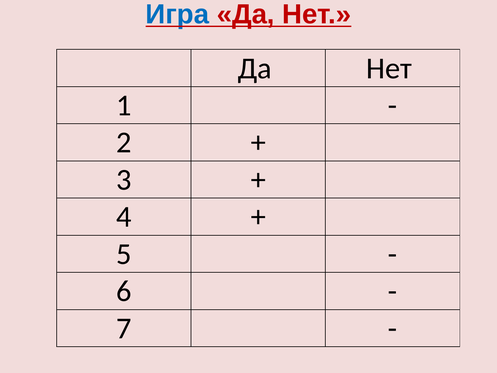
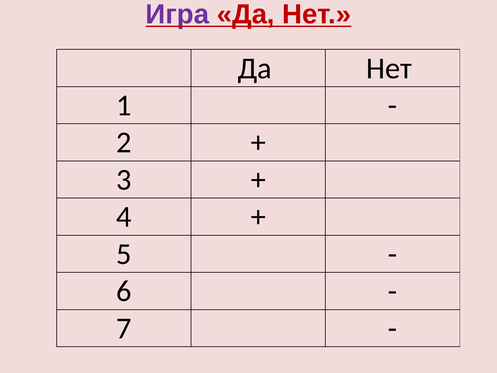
Игра colour: blue -> purple
